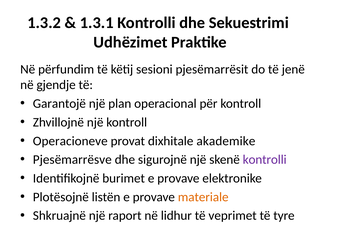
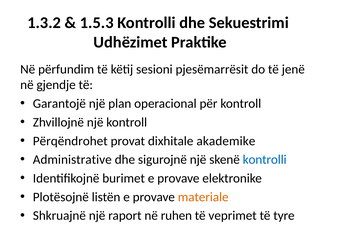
1.3.1: 1.3.1 -> 1.5.3
Operacioneve: Operacioneve -> Përqëndrohet
Pjesëmarrësve: Pjesëmarrësve -> Administrative
kontrolli at (265, 160) colour: purple -> blue
lidhur: lidhur -> ruhen
